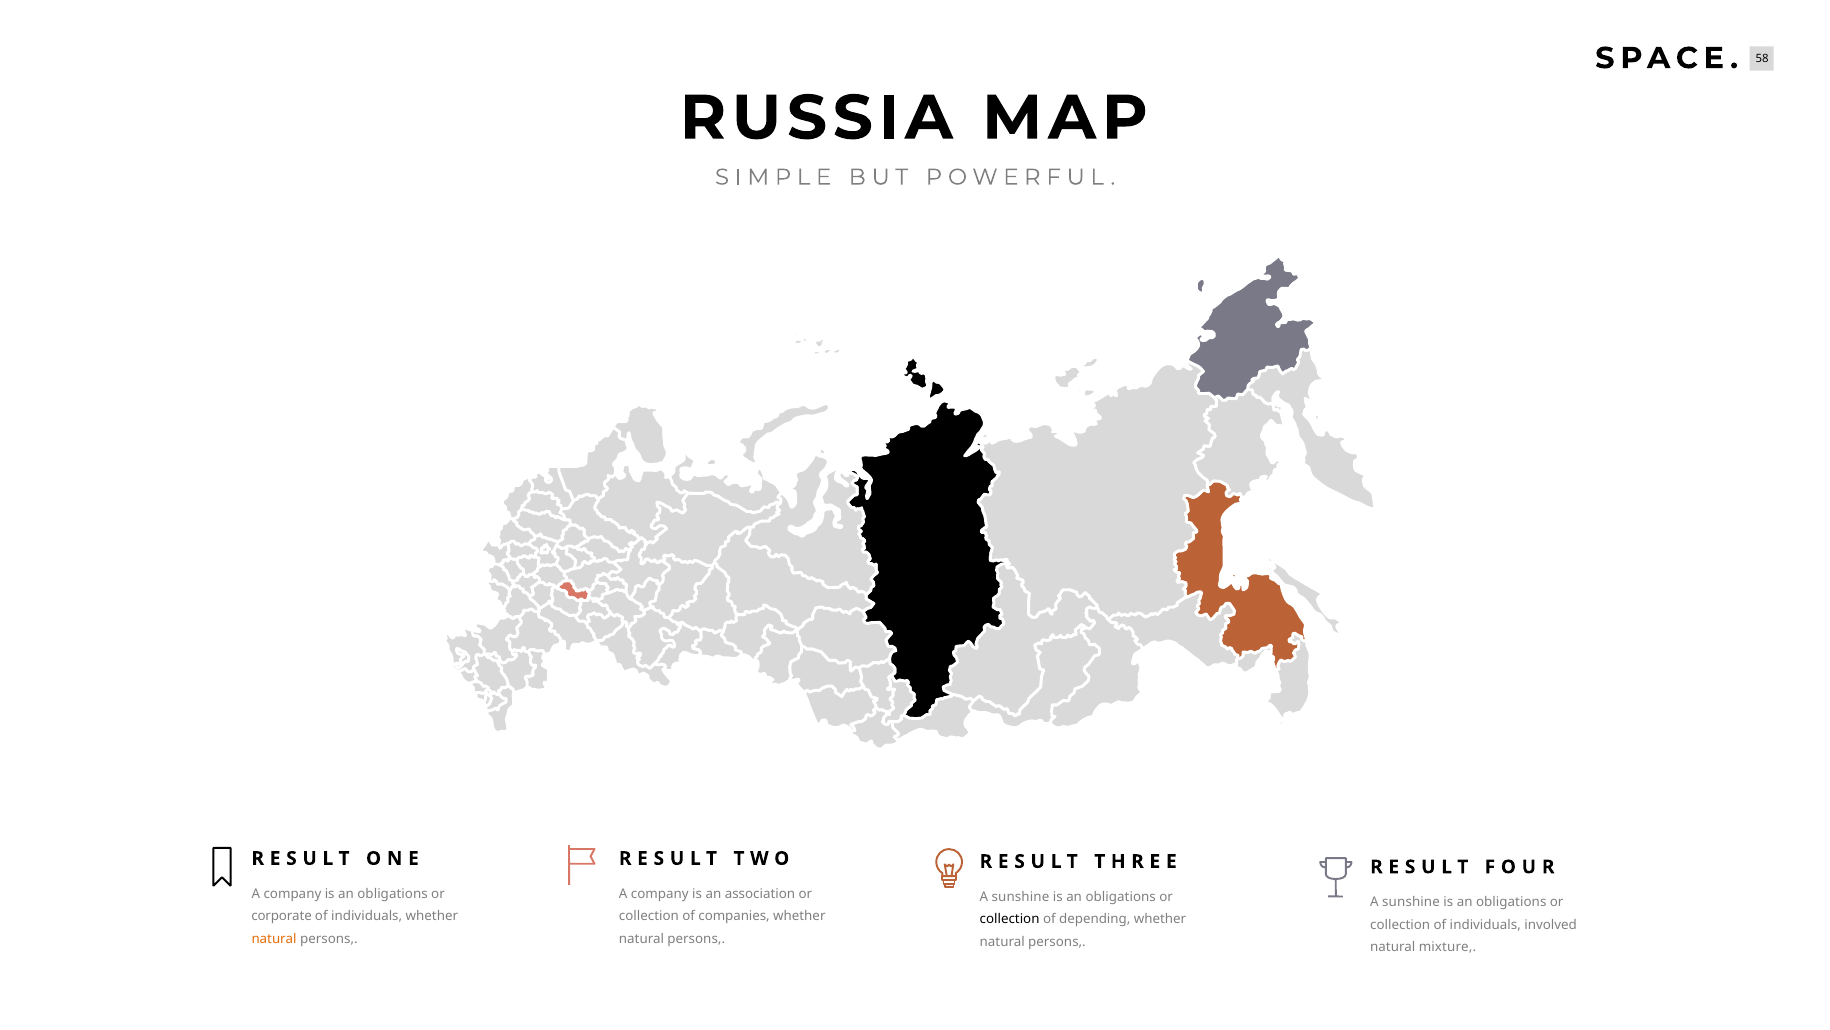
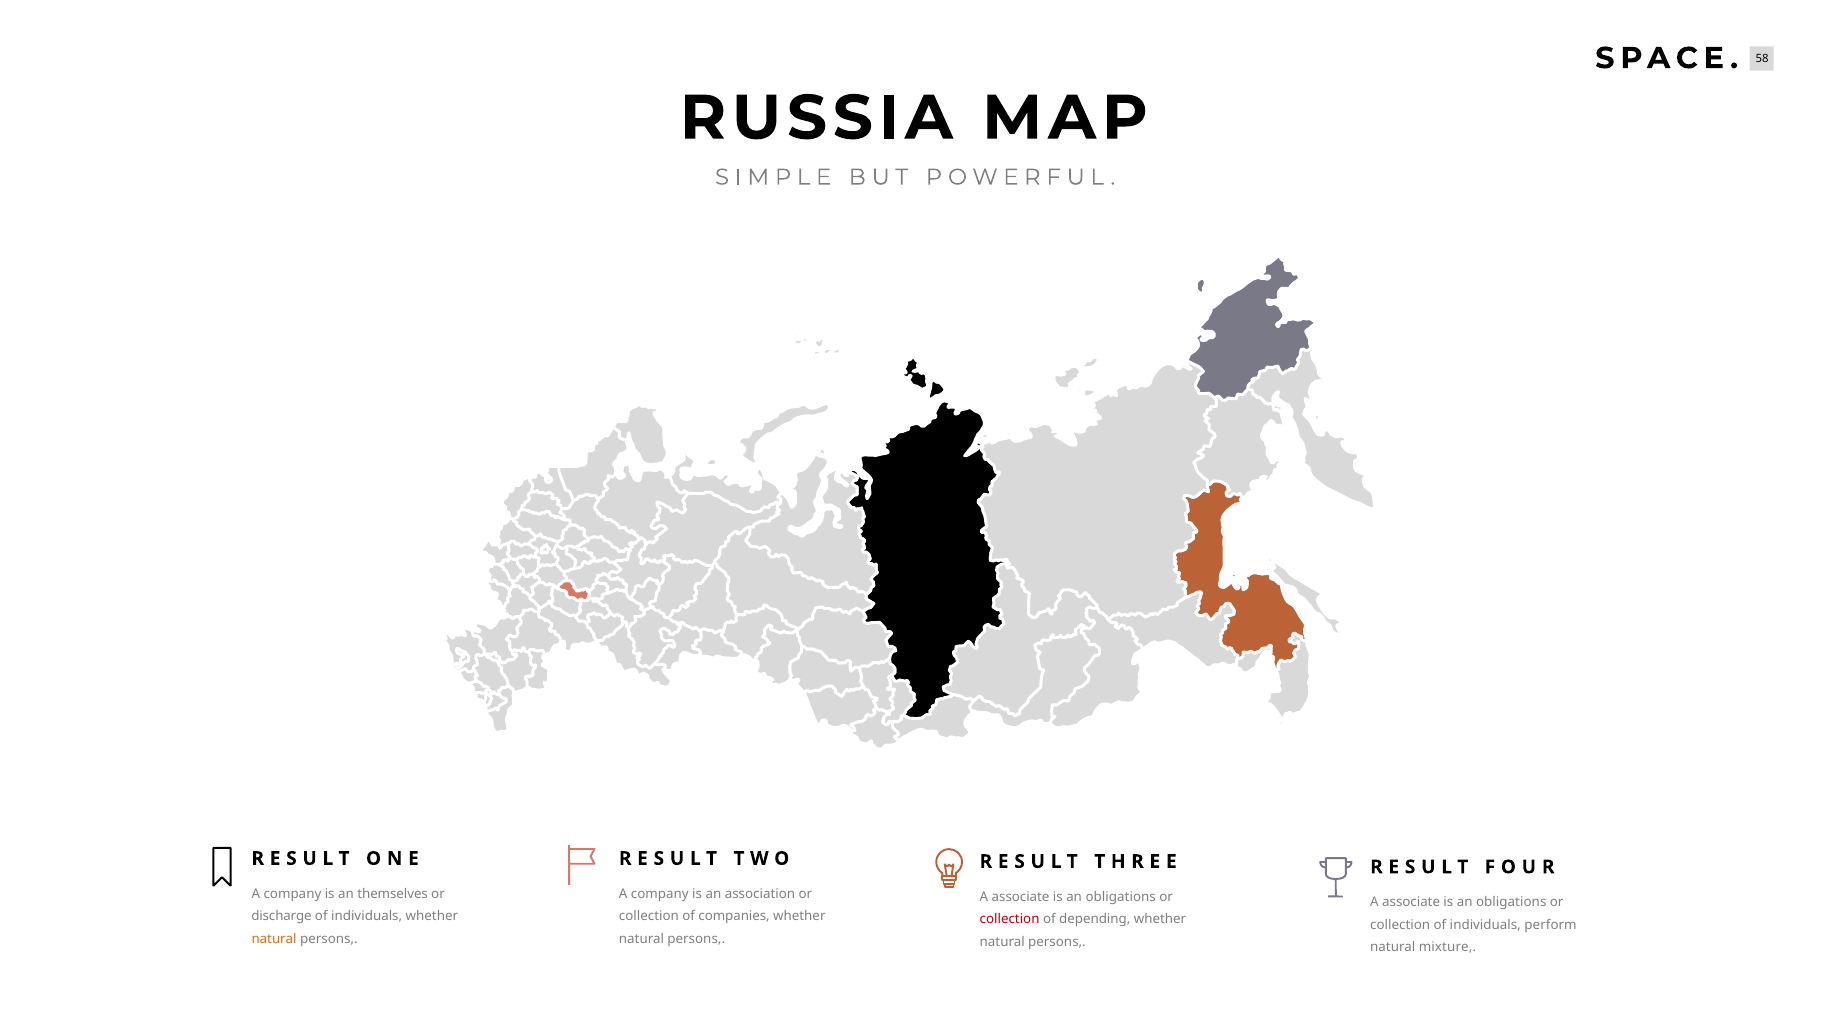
company is an obligations: obligations -> themselves
sunshine at (1021, 897): sunshine -> associate
sunshine at (1411, 902): sunshine -> associate
corporate: corporate -> discharge
collection at (1010, 919) colour: black -> red
involved: involved -> perform
